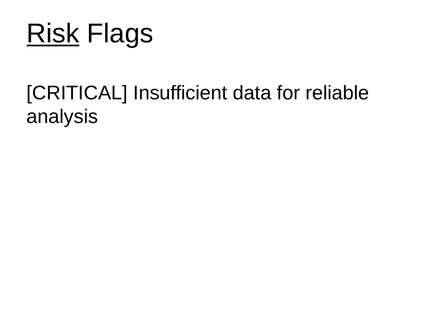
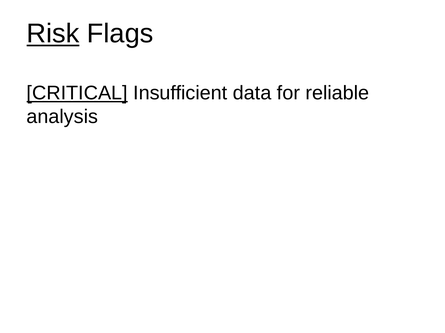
CRITICAL underline: none -> present
